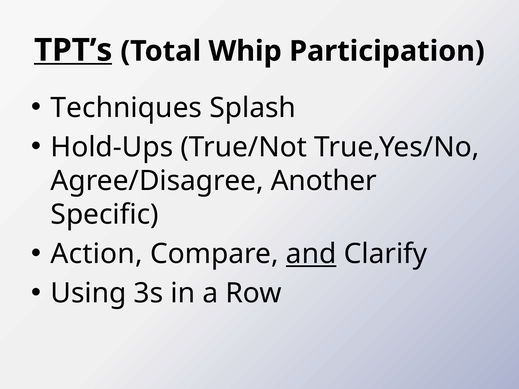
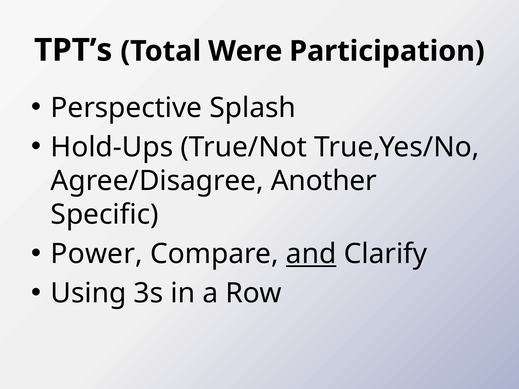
TPT’s underline: present -> none
Whip: Whip -> Were
Techniques: Techniques -> Perspective
Action: Action -> Power
